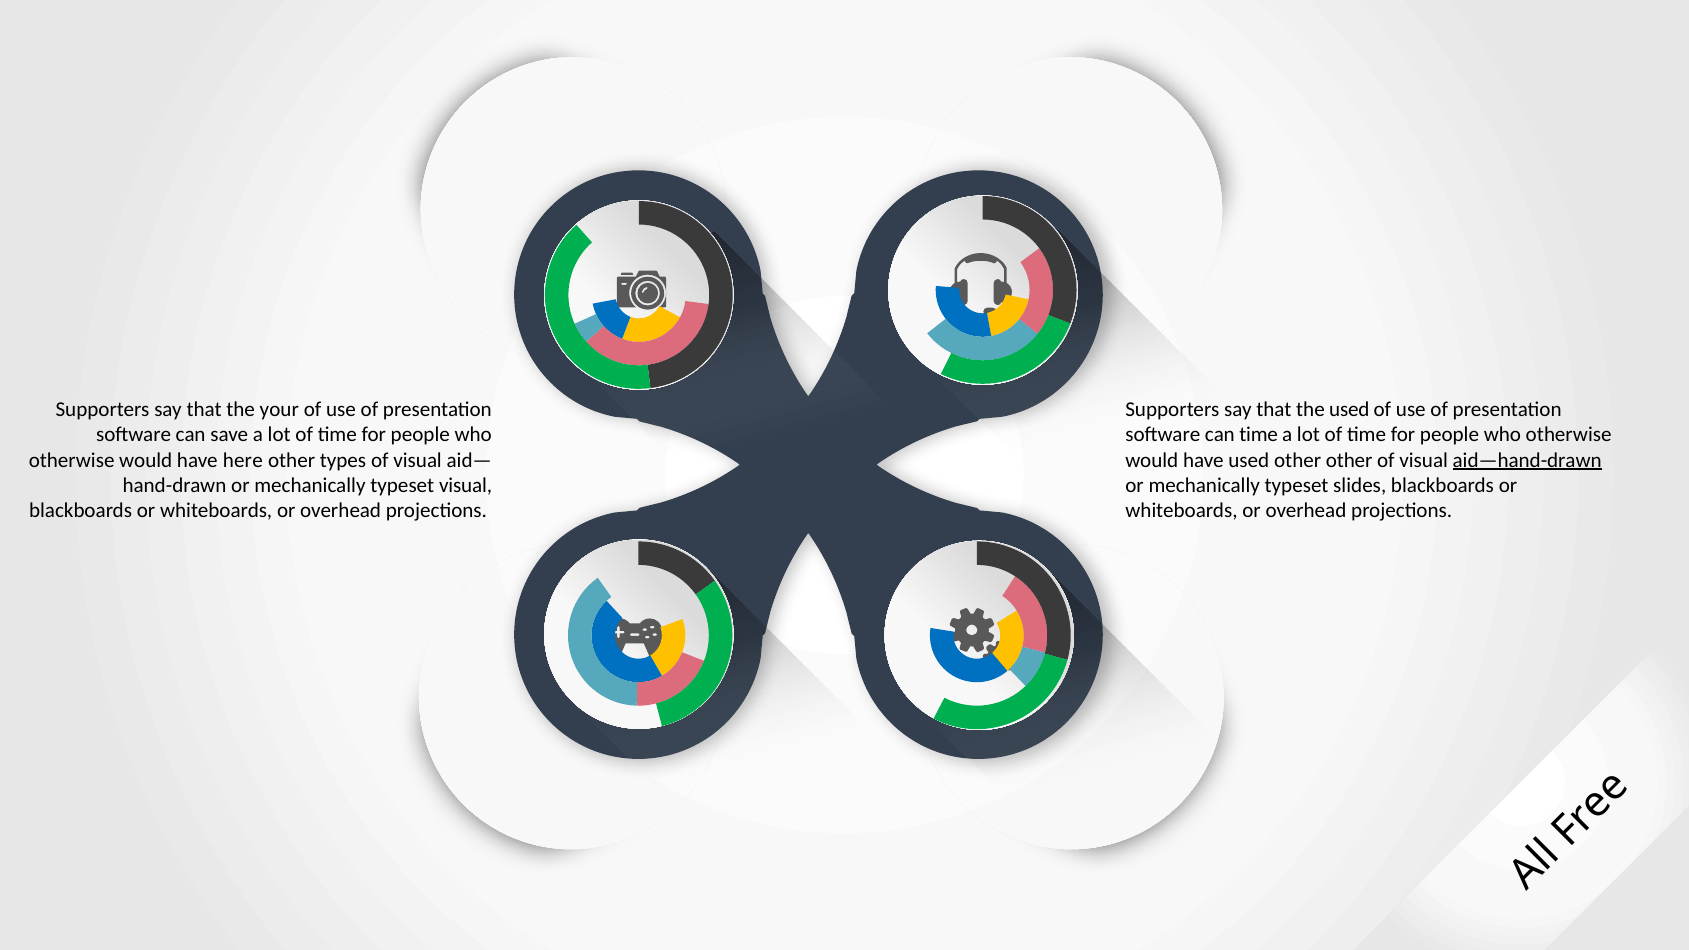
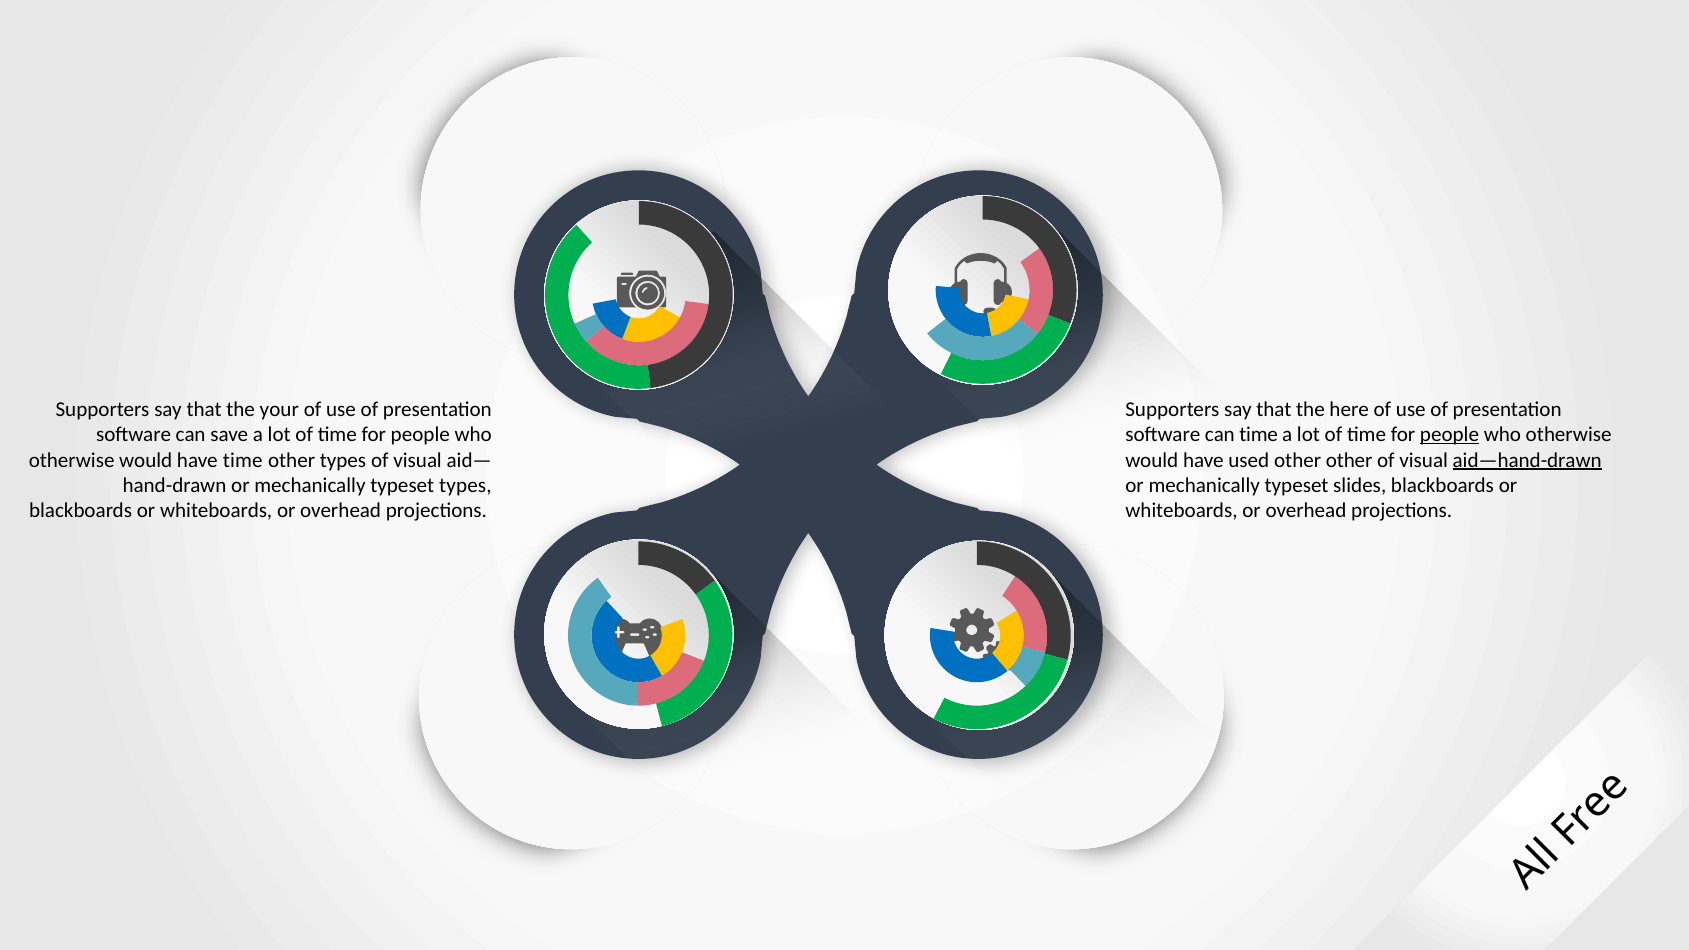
the used: used -> here
people at (1449, 435) underline: none -> present
have here: here -> time
typeset visual: visual -> types
